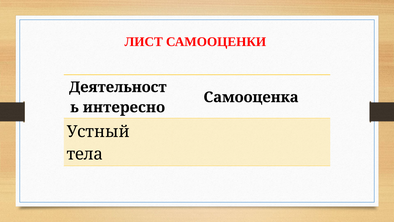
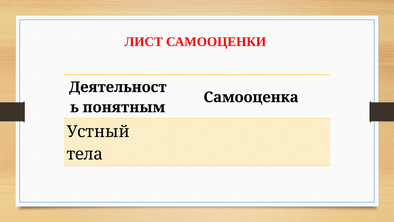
интересно: интересно -> понятным
